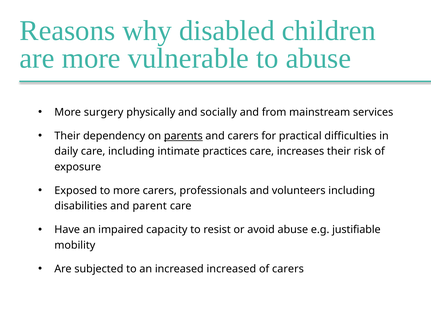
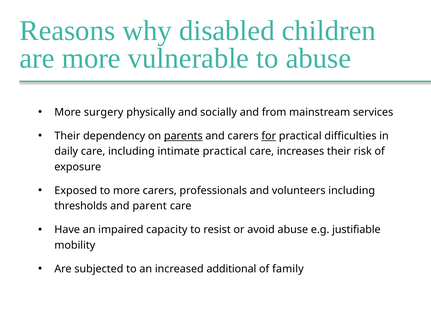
for underline: none -> present
intimate practices: practices -> practical
disabilities: disabilities -> thresholds
increased increased: increased -> additional
of carers: carers -> family
